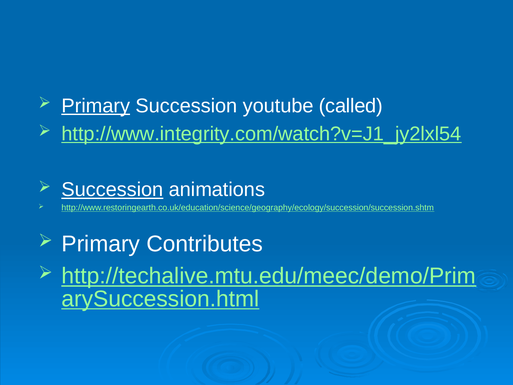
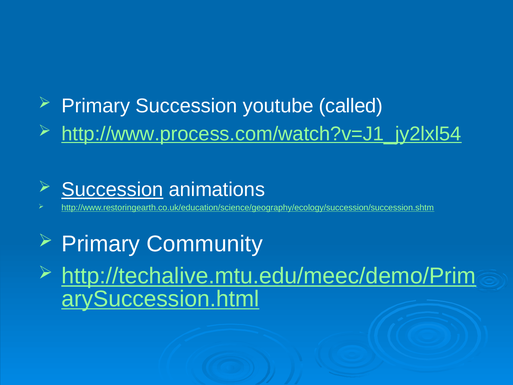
Primary at (96, 106) underline: present -> none
http://www.integrity.com/watch?v=J1_jy2lxl54: http://www.integrity.com/watch?v=J1_jy2lxl54 -> http://www.process.com/watch?v=J1_jy2lxl54
Contributes: Contributes -> Community
